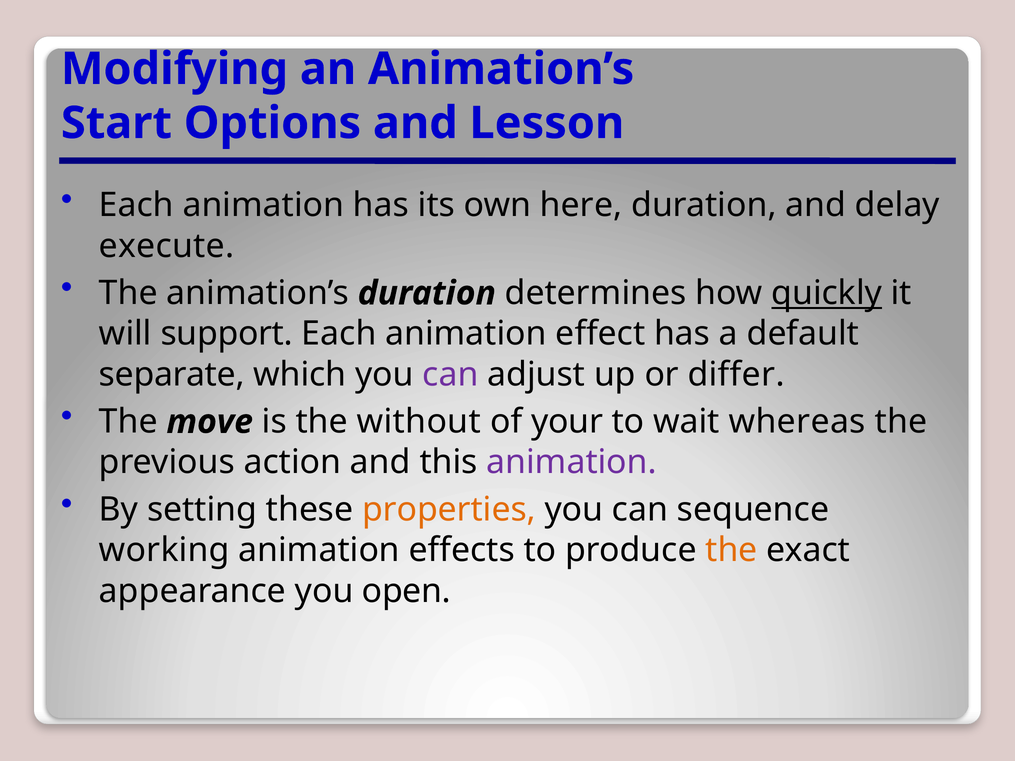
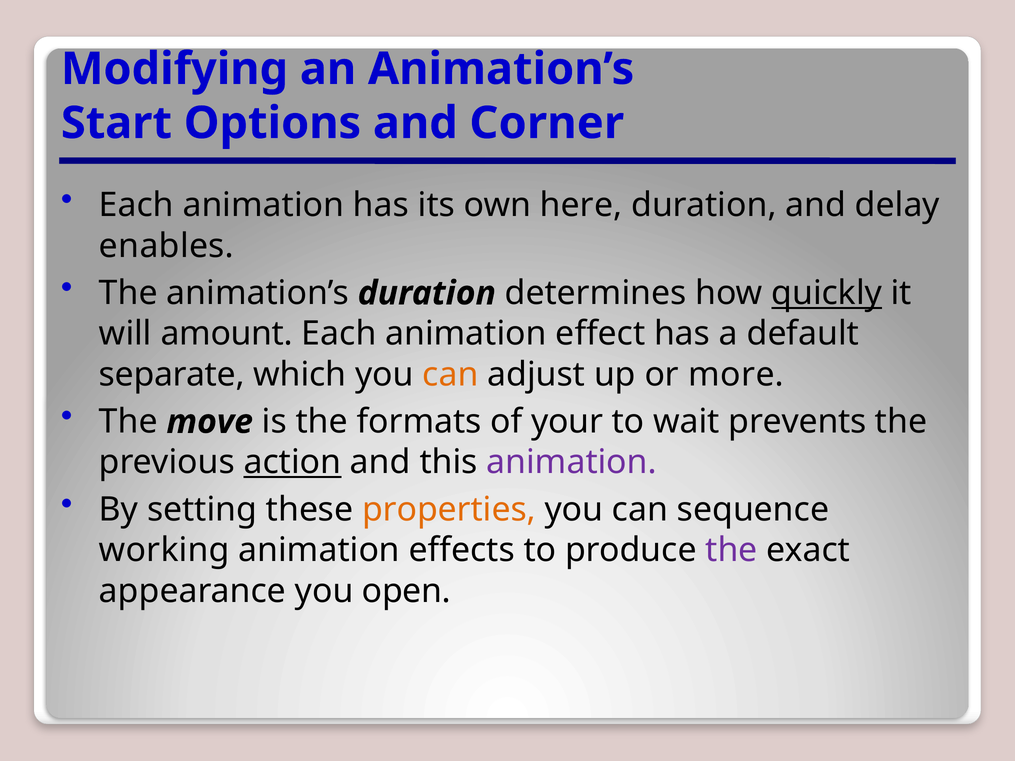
Lesson: Lesson -> Corner
execute: execute -> enables
support: support -> amount
can at (451, 375) colour: purple -> orange
differ: differ -> more
without: without -> formats
whereas: whereas -> prevents
action underline: none -> present
the at (732, 550) colour: orange -> purple
